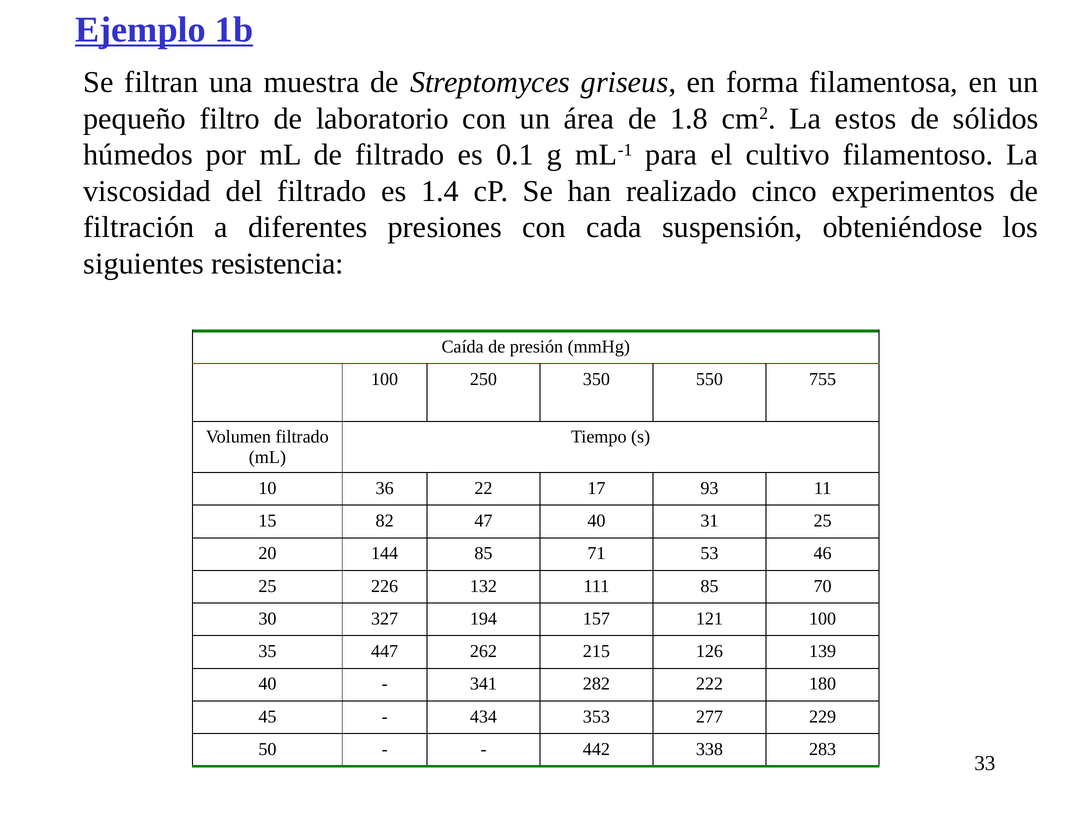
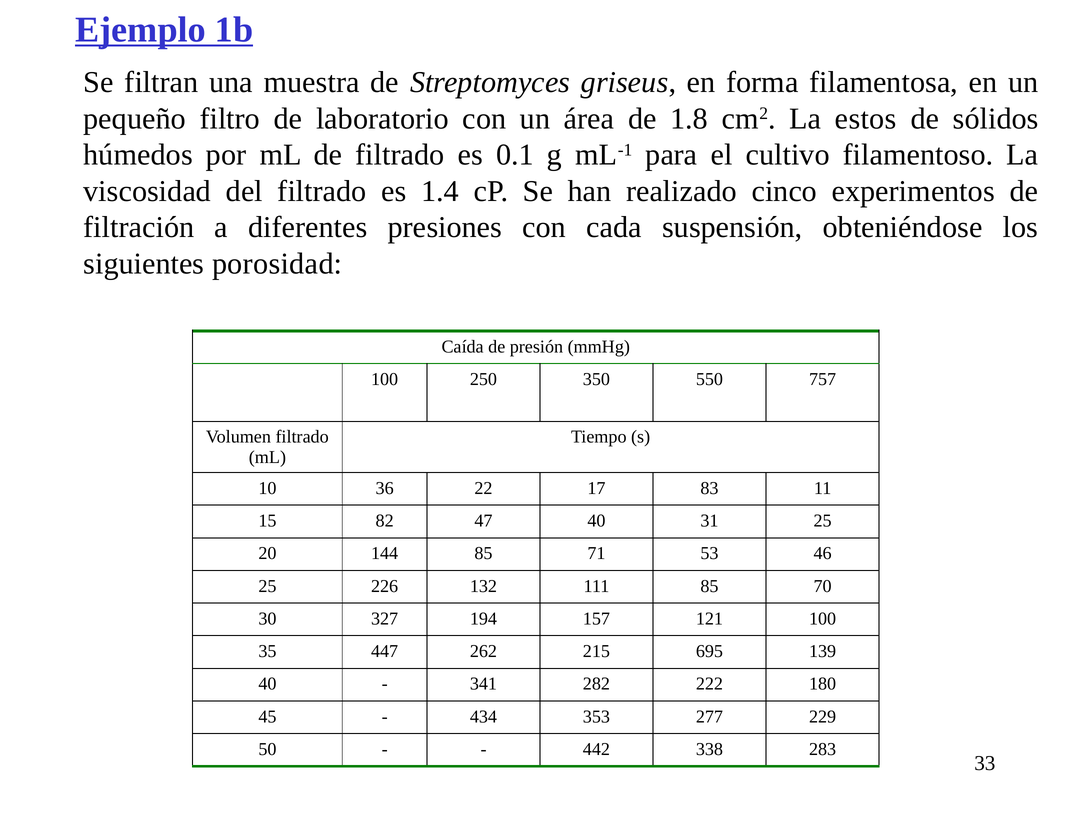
resistencia: resistencia -> porosidad
755: 755 -> 757
93: 93 -> 83
126: 126 -> 695
